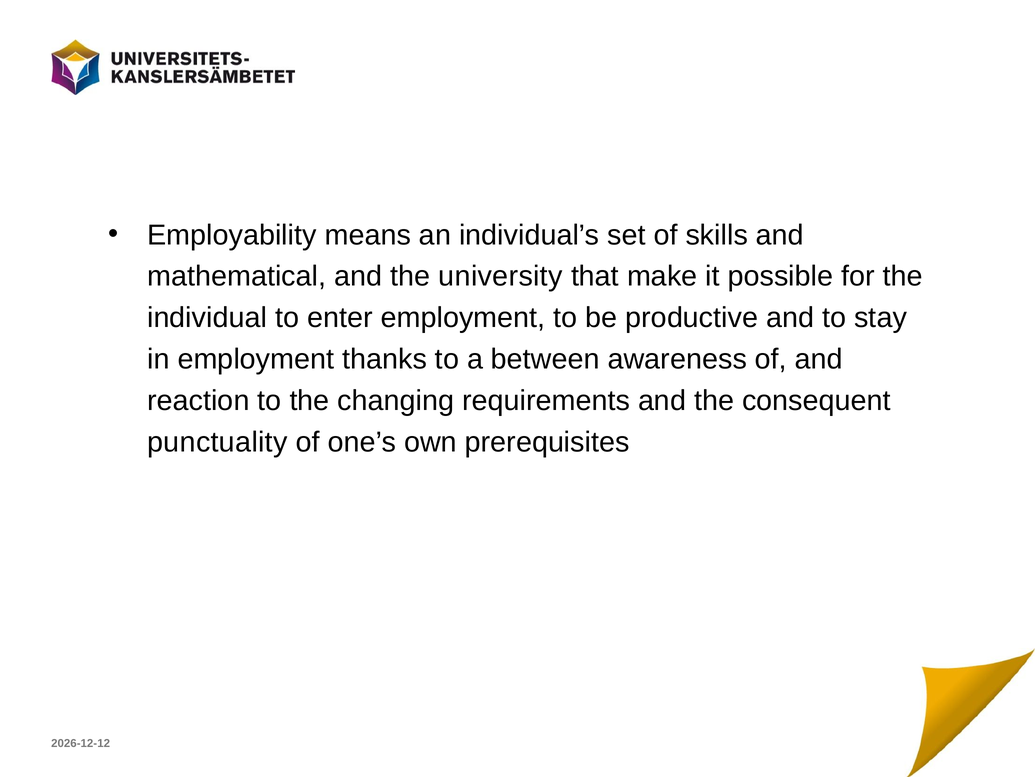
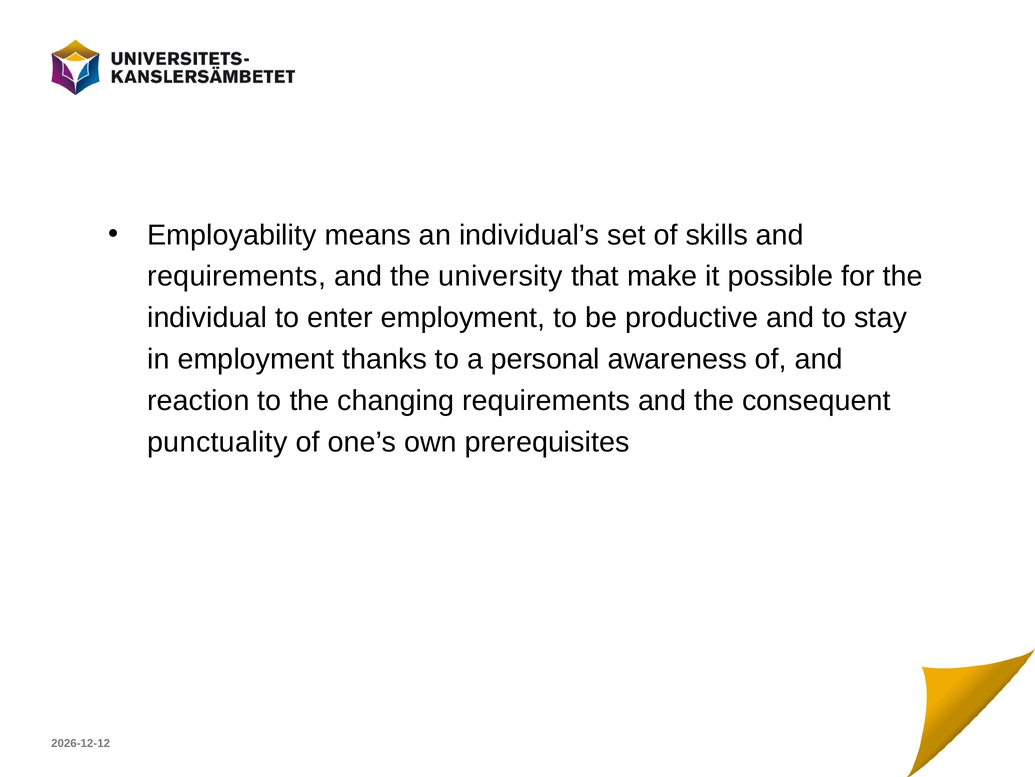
mathematical at (237, 276): mathematical -> requirements
between: between -> personal
